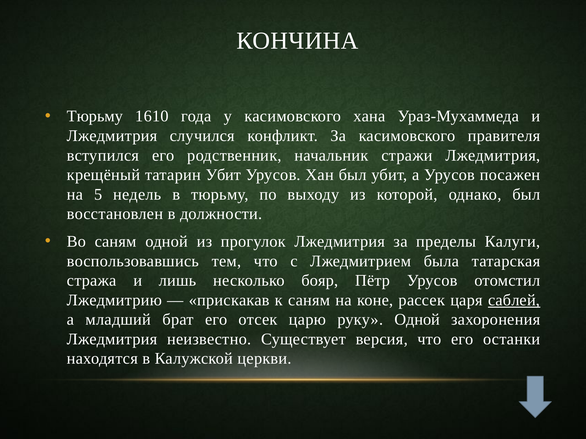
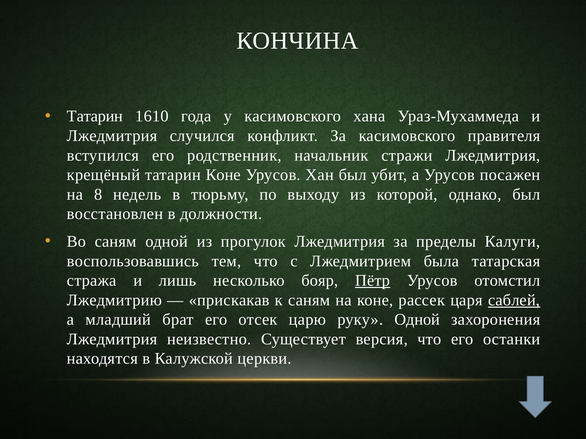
Тюрьму at (95, 116): Тюрьму -> Татарин
татарин Убит: Убит -> Коне
5: 5 -> 8
Пётр underline: none -> present
